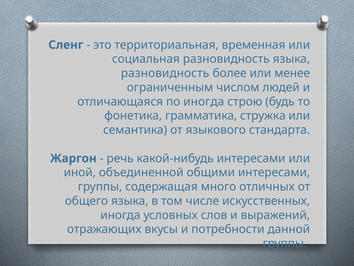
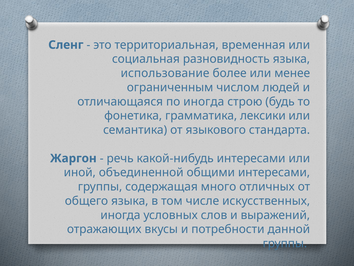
разновидность at (165, 73): разновидность -> использование
стружка: стружка -> лексики
